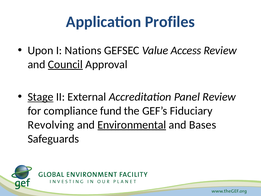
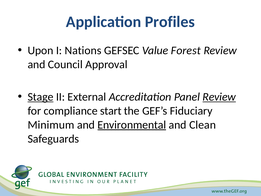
Access: Access -> Forest
Council underline: present -> none
Review at (219, 97) underline: none -> present
fund: fund -> start
Revolving: Revolving -> Minimum
Bases: Bases -> Clean
